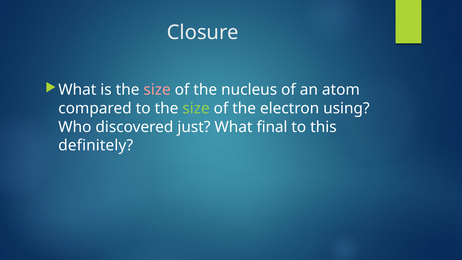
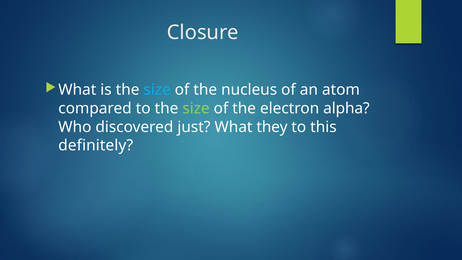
size at (157, 90) colour: pink -> light blue
using: using -> alpha
final: final -> they
